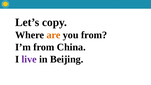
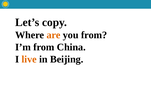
live colour: purple -> orange
